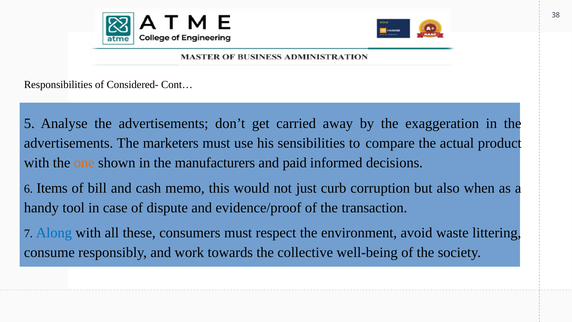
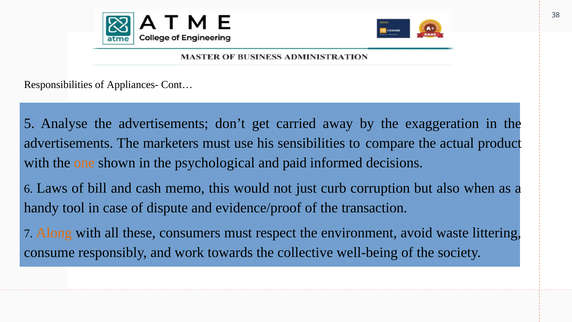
Considered-: Considered- -> Appliances-
manufacturers: manufacturers -> psychological
Items: Items -> Laws
Along colour: blue -> orange
